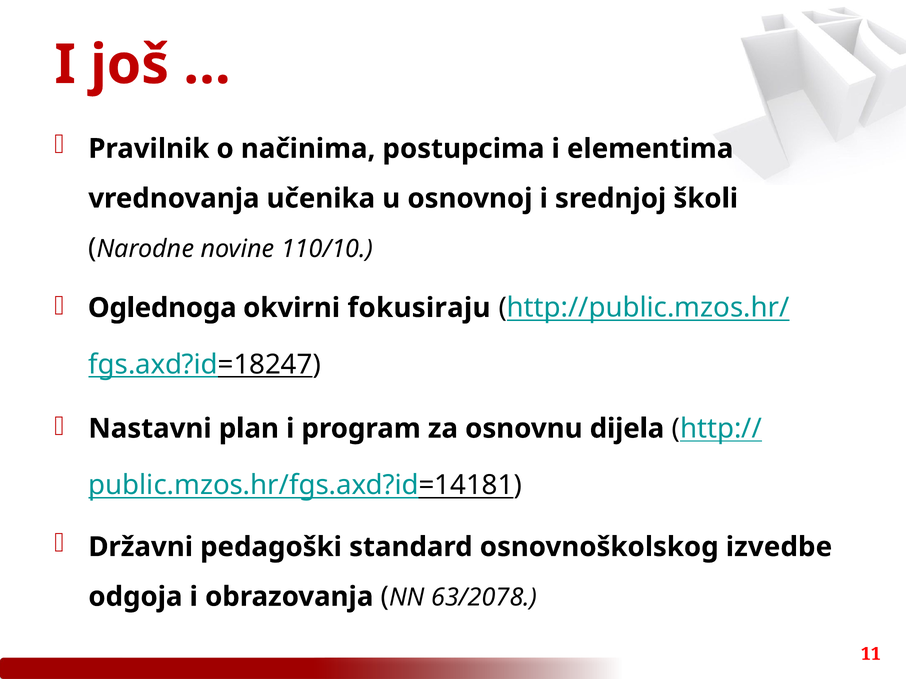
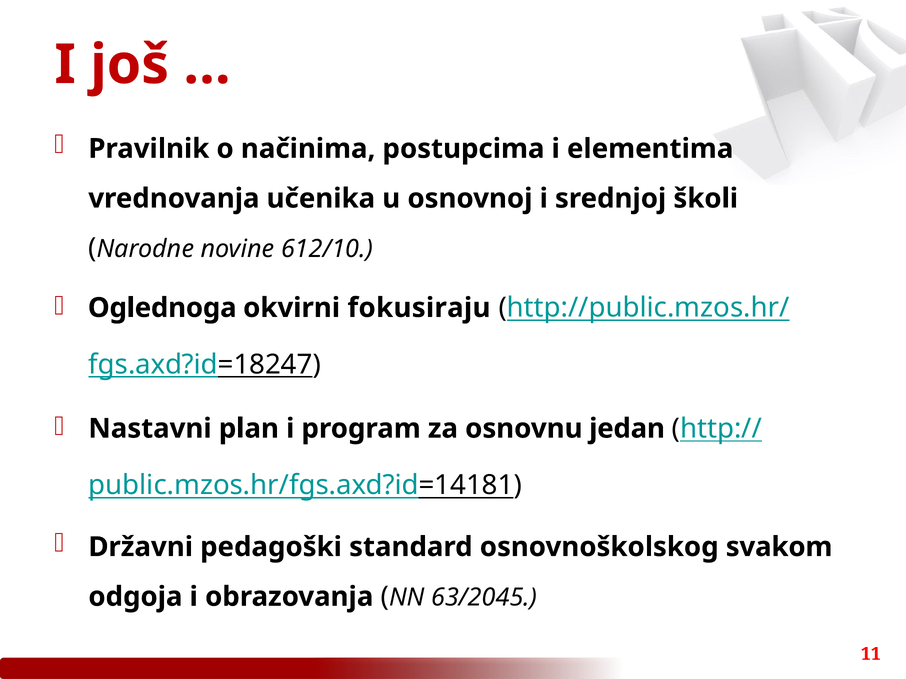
110/10: 110/10 -> 612/10
dijela: dijela -> jedan
izvedbe: izvedbe -> svakom
63/2078: 63/2078 -> 63/2045
